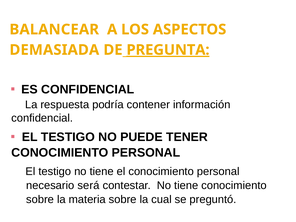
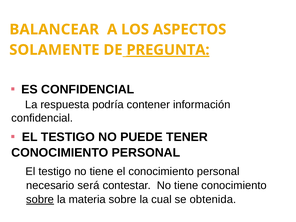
DEMASIADA: DEMASIADA -> SOLAMENTE
sobre at (40, 199) underline: none -> present
preguntó: preguntó -> obtenida
